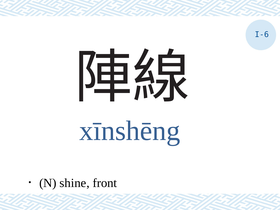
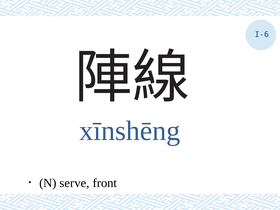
shine: shine -> serve
